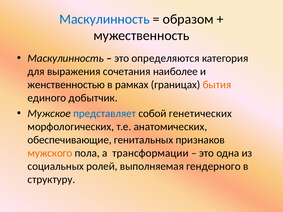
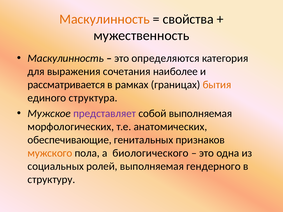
Маскулинность at (104, 19) colour: blue -> orange
образом: образом -> свойства
женственностью: женственностью -> рассматривается
добытчик: добытчик -> структура
представляет colour: blue -> purple
собой генетических: генетических -> выполняемая
трансформации: трансформации -> биологического
